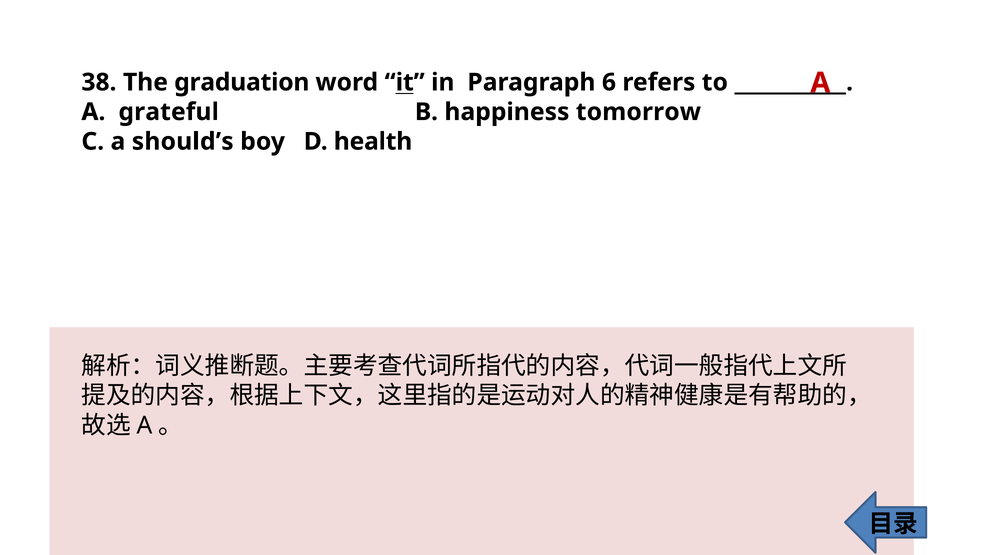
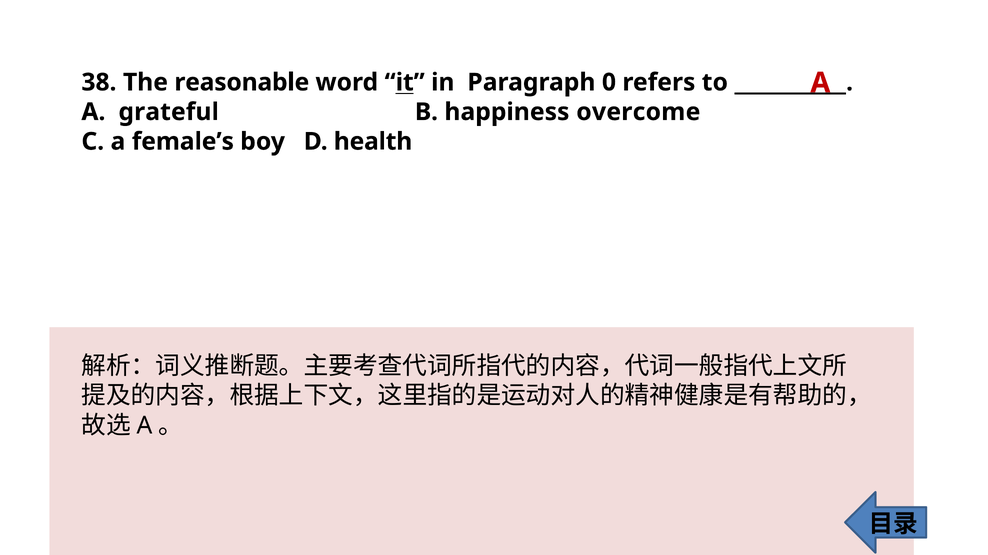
graduation: graduation -> reasonable
6: 6 -> 0
tomorrow: tomorrow -> overcome
should’s: should’s -> female’s
